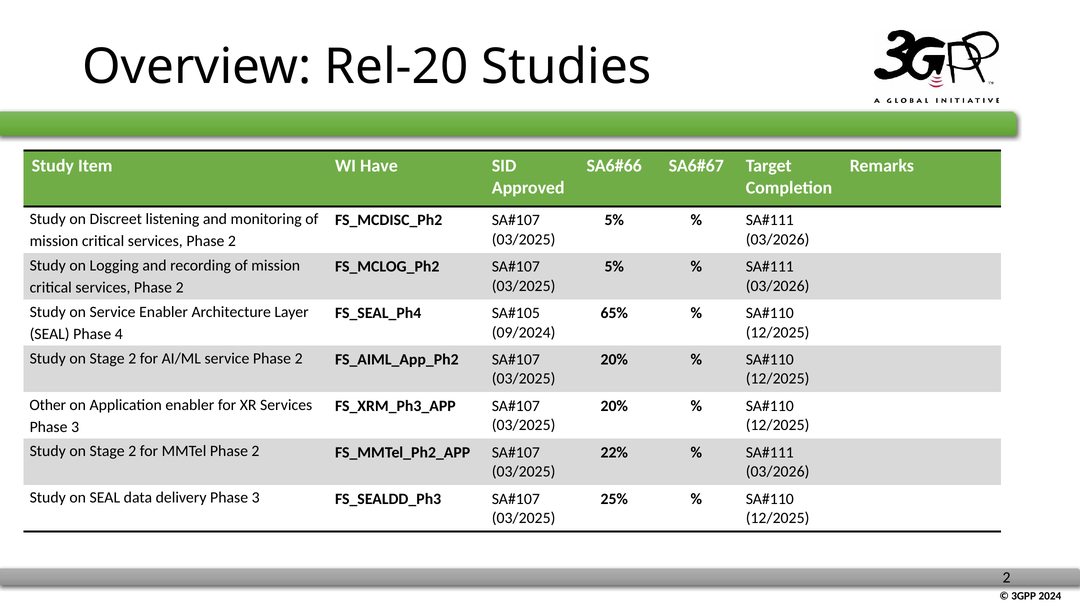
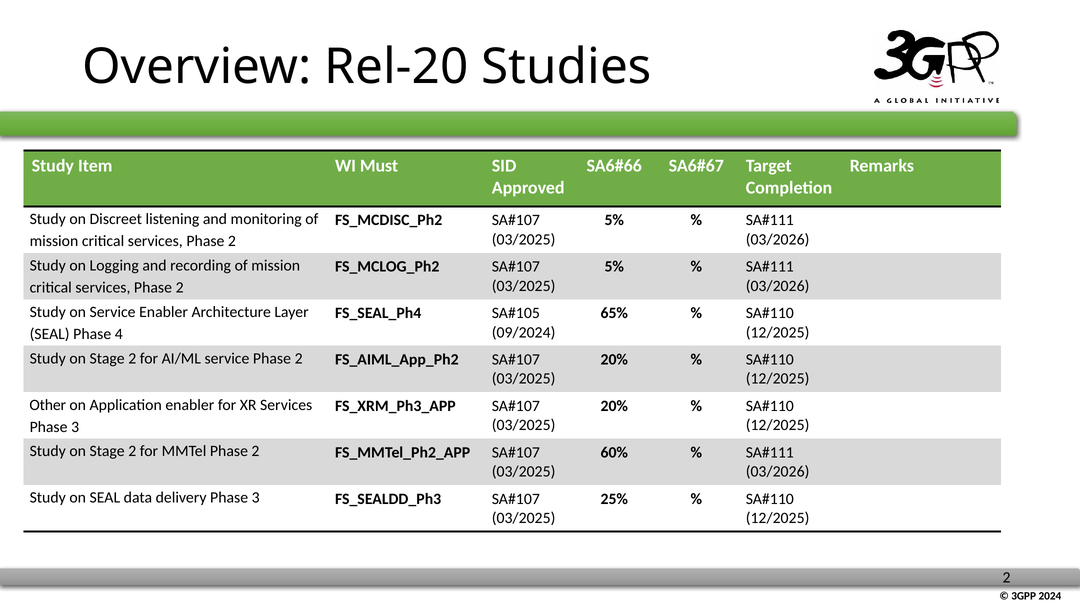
Have: Have -> Must
22%: 22% -> 60%
